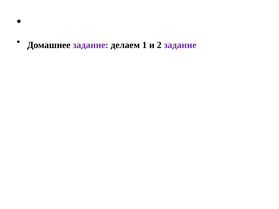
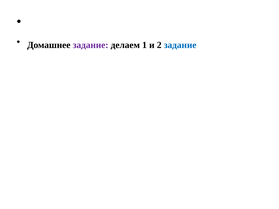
задание at (180, 45) colour: purple -> blue
